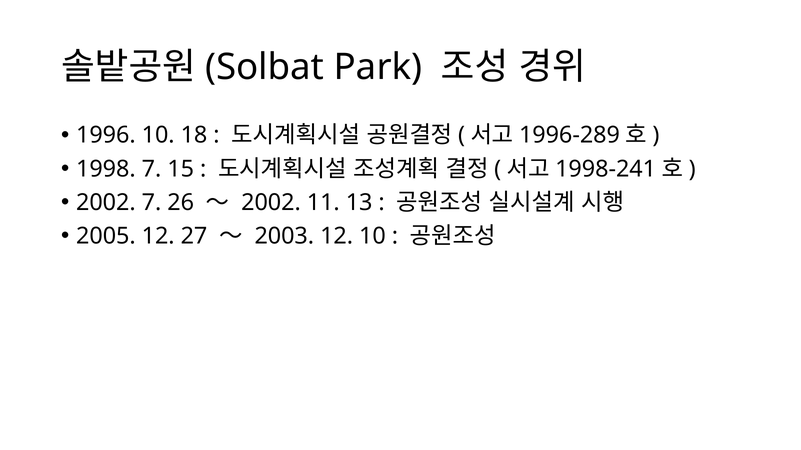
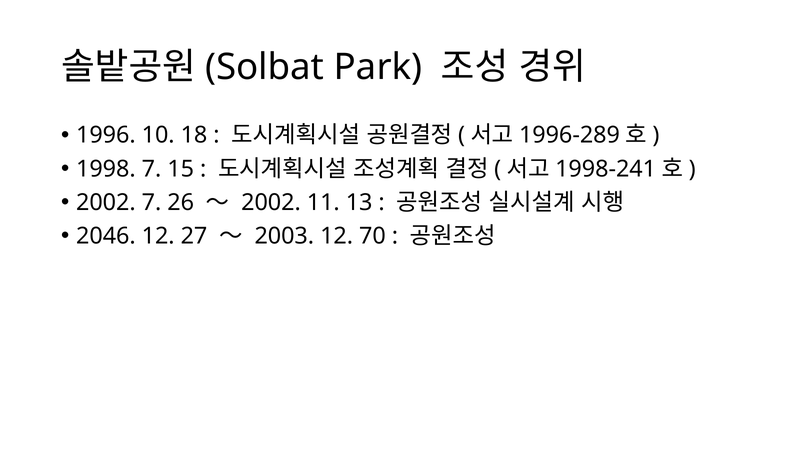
2005: 2005 -> 2046
12 10: 10 -> 70
